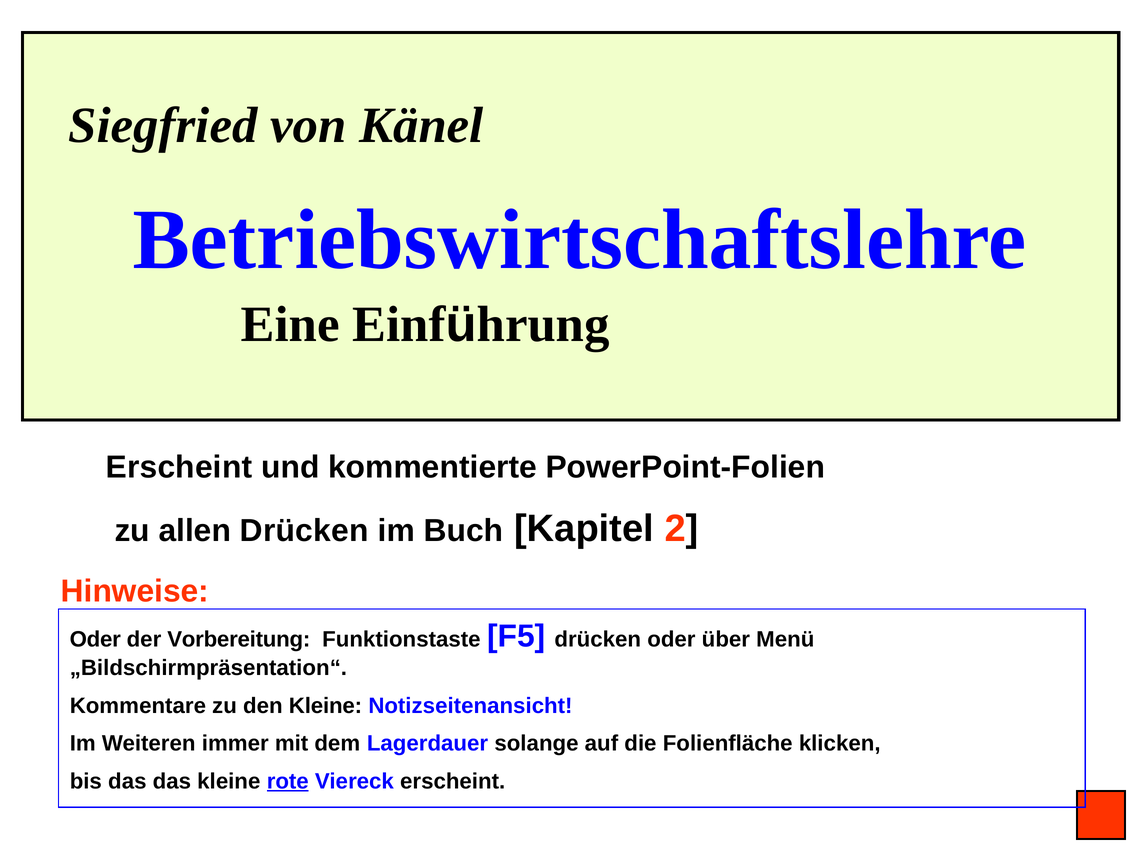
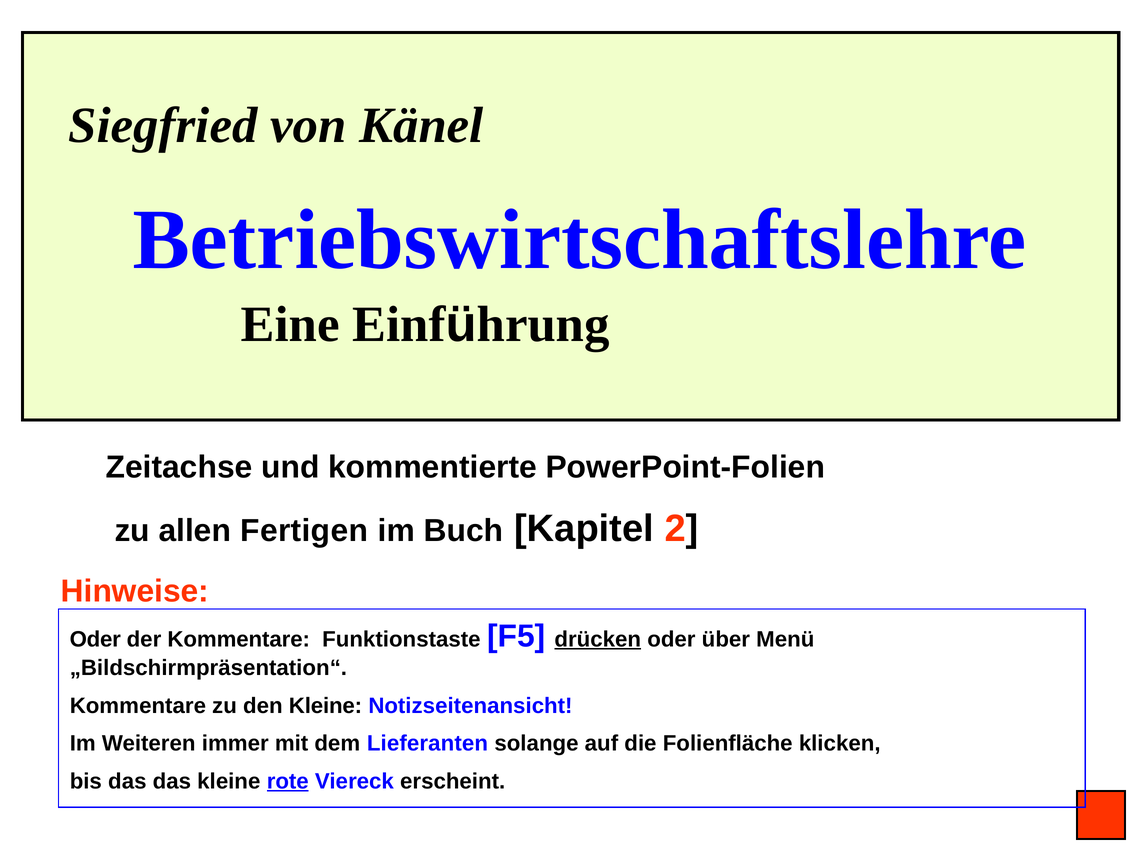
Erscheint at (179, 467): Erscheint -> Zeitachse
allen Drücken: Drücken -> Fertigen
der Vorbereitung: Vorbereitung -> Kommentare
drücken at (598, 639) underline: none -> present
Lagerdauer: Lagerdauer -> Lieferanten
